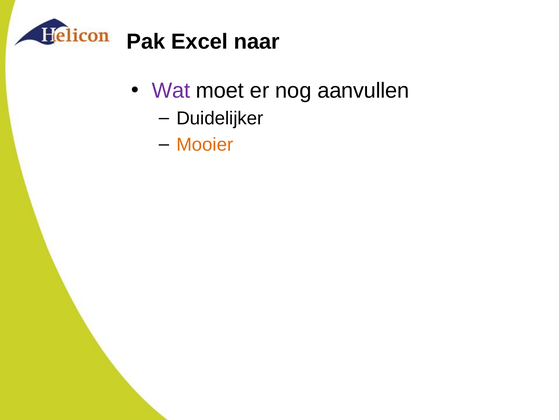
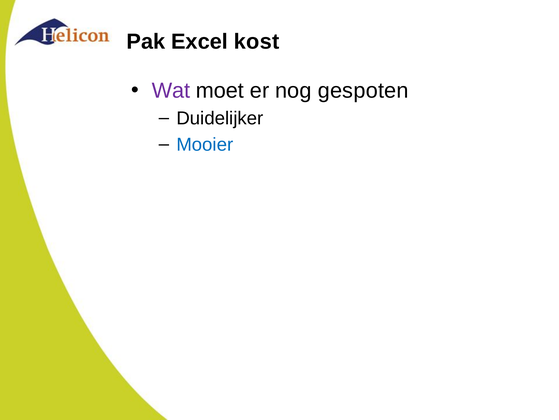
naar: naar -> kost
aanvullen: aanvullen -> gespoten
Mooier colour: orange -> blue
